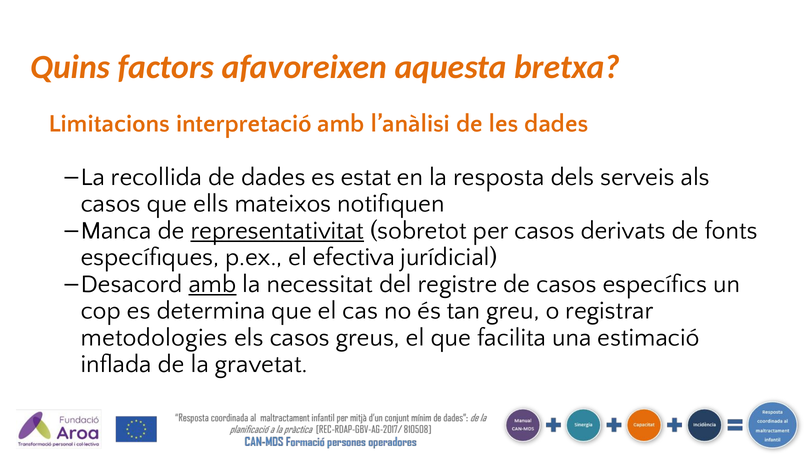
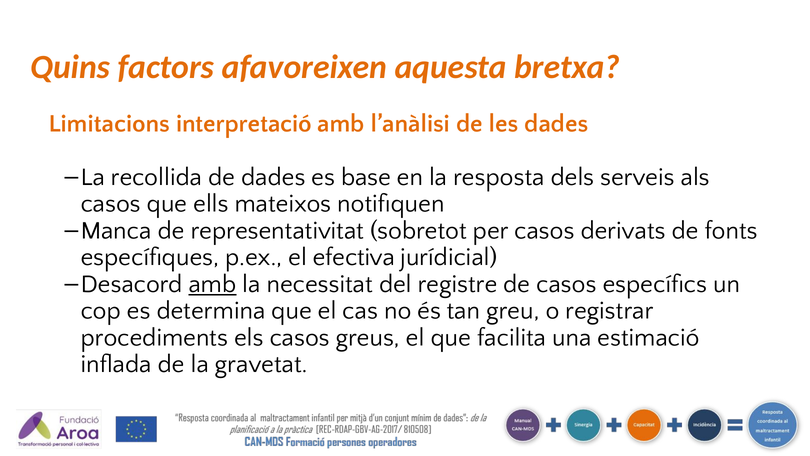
estat: estat -> base
representativitat underline: present -> none
metodologies: metodologies -> procediments
